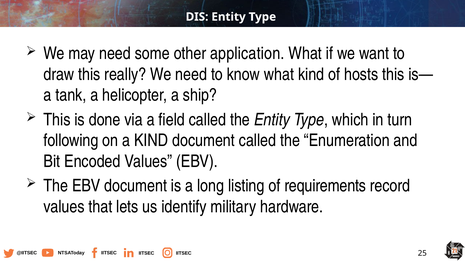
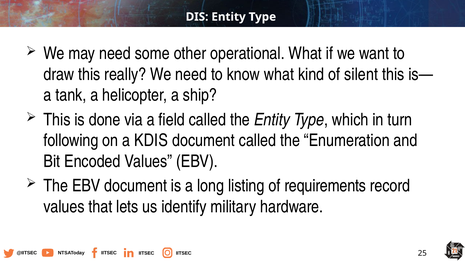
application: application -> operational
hosts: hosts -> silent
a KIND: KIND -> KDIS
